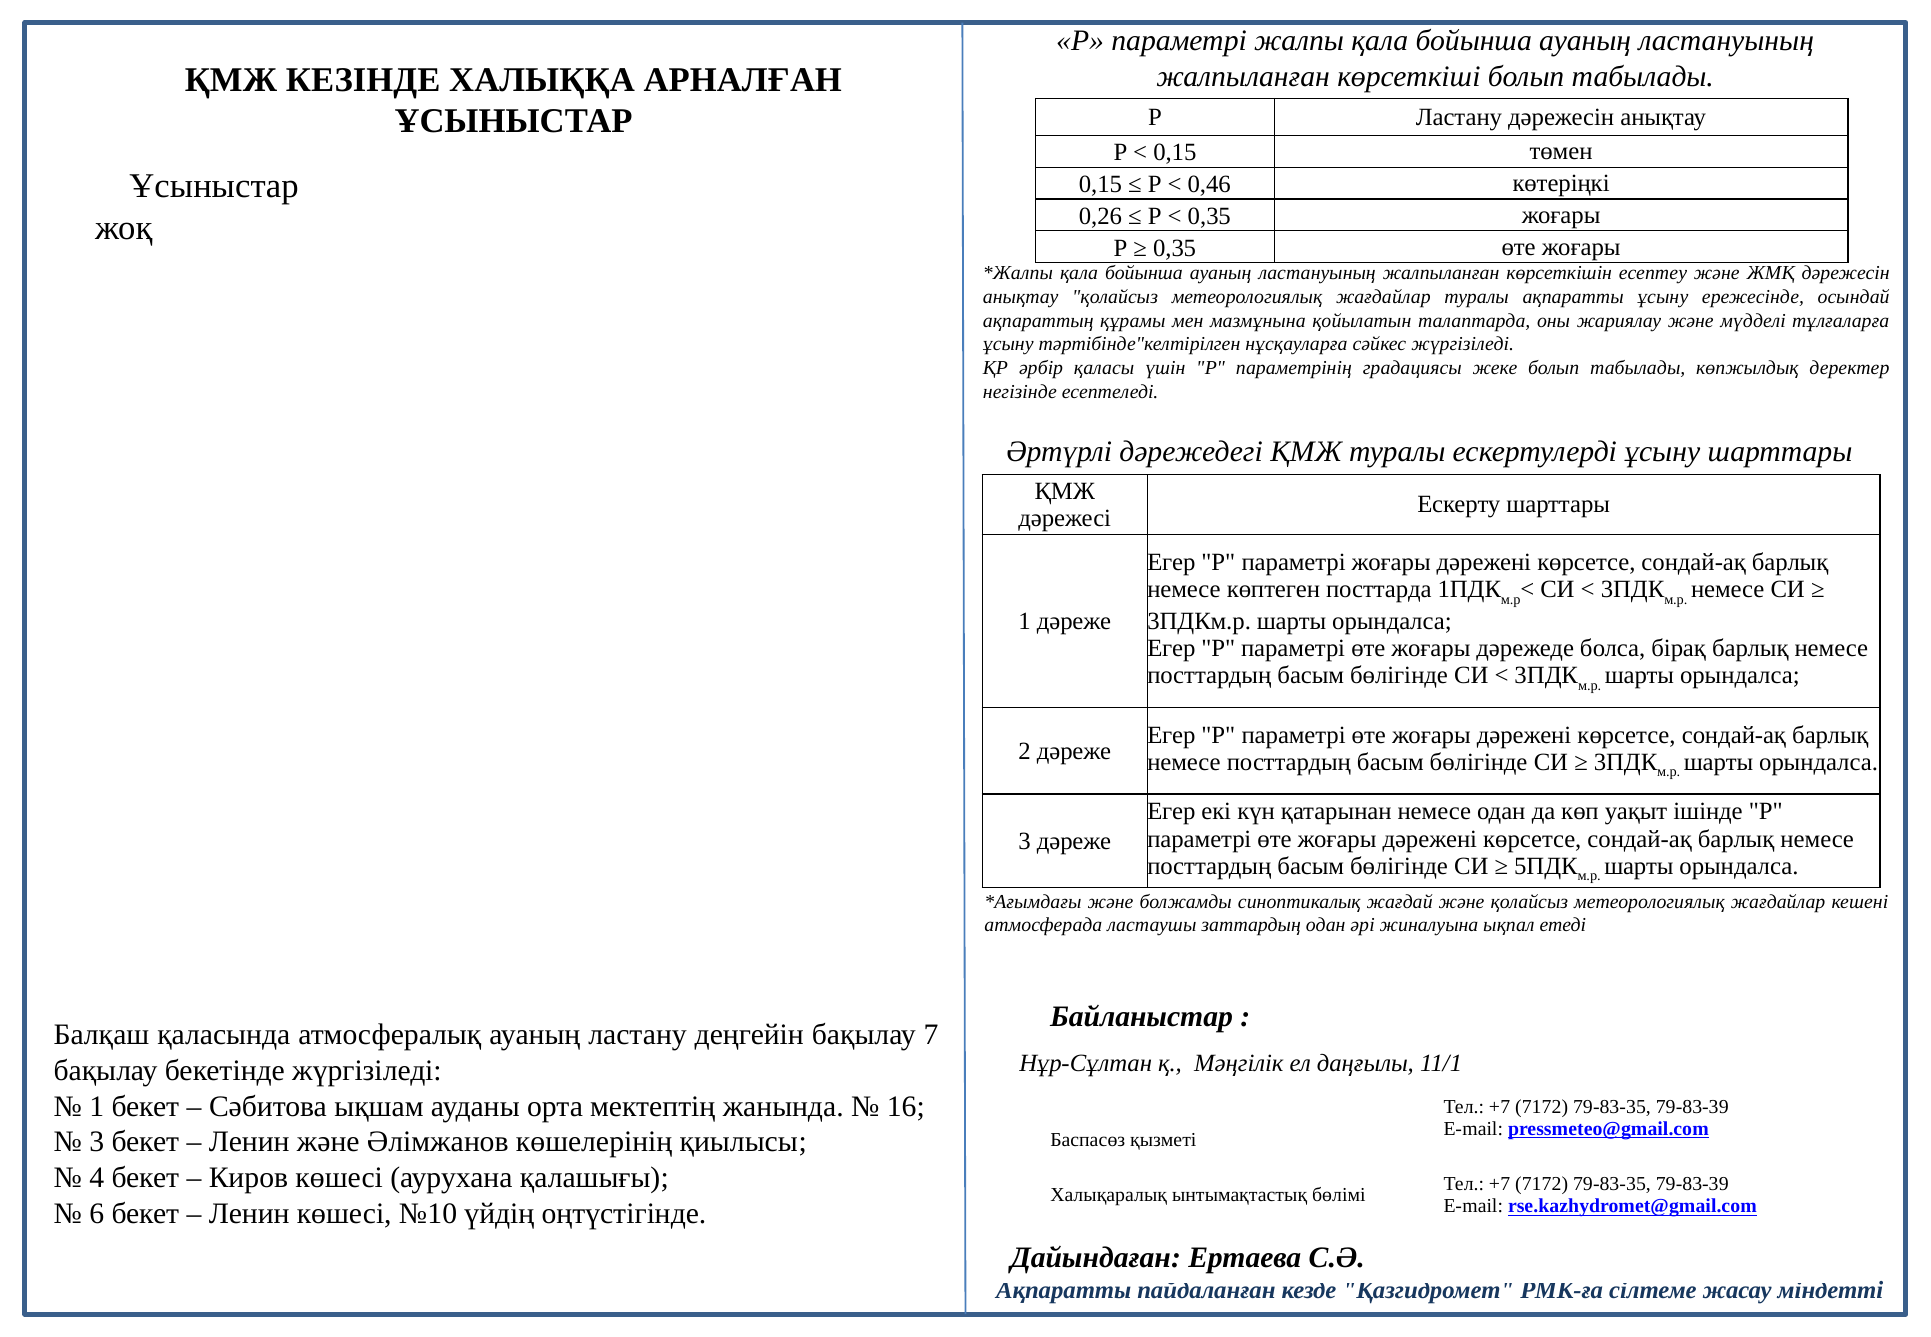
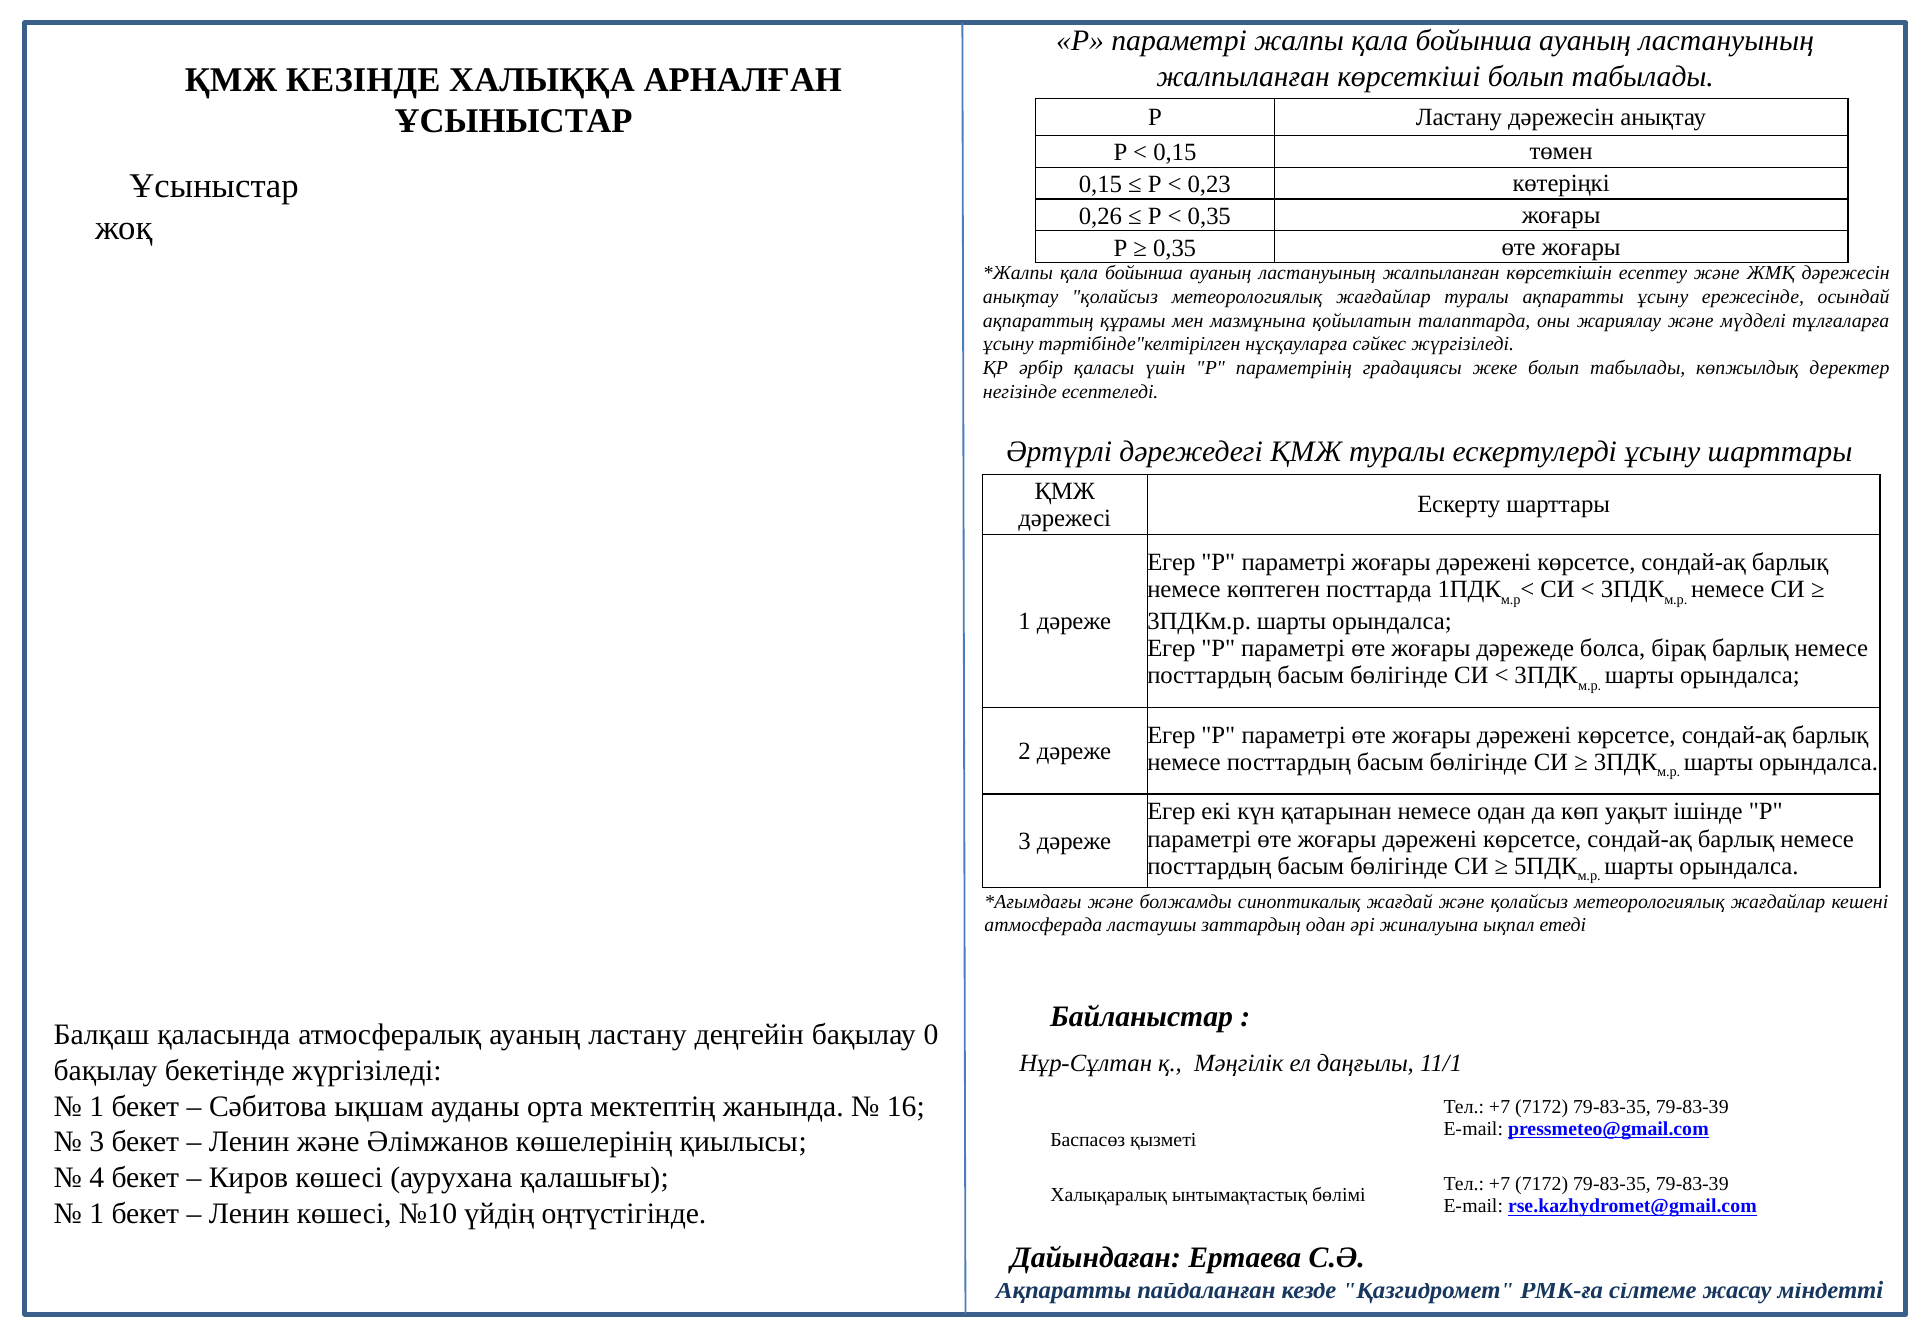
0,46: 0,46 -> 0,23
7: 7 -> 0
6 at (97, 1213): 6 -> 1
